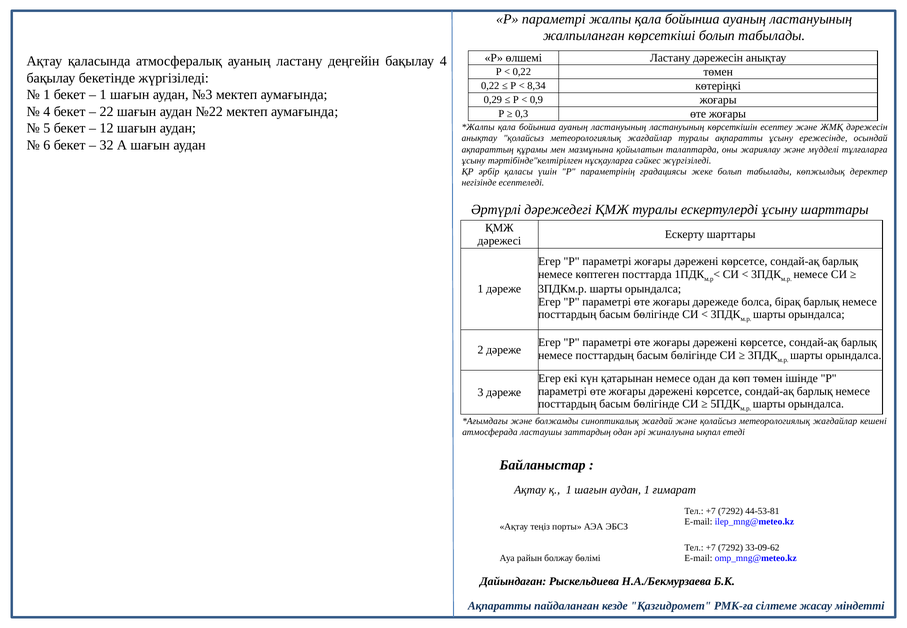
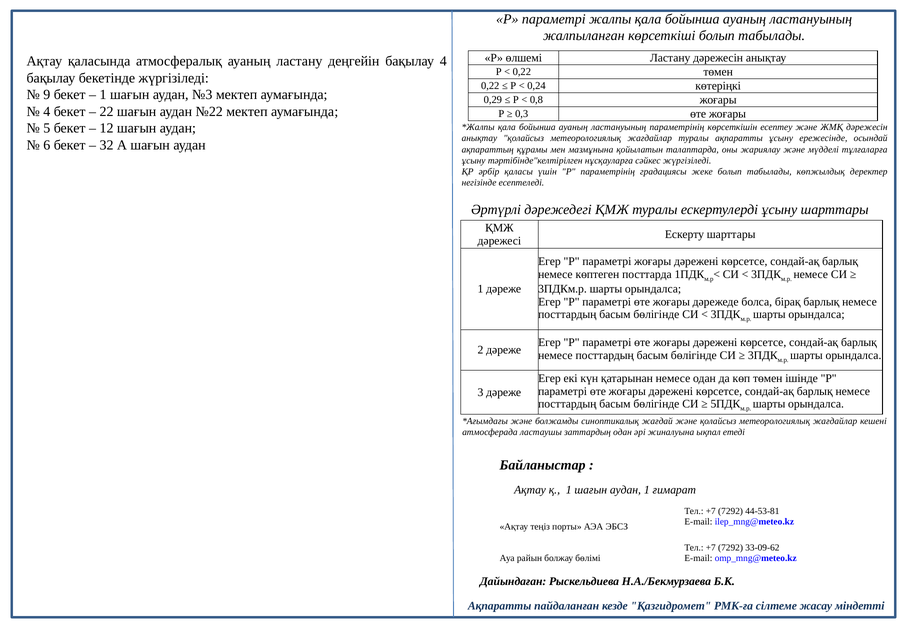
8,34: 8,34 -> 0,24
1 at (47, 95): 1 -> 9
0,9: 0,9 -> 0,8
ластануының ластануының: ластануының -> параметрінің
